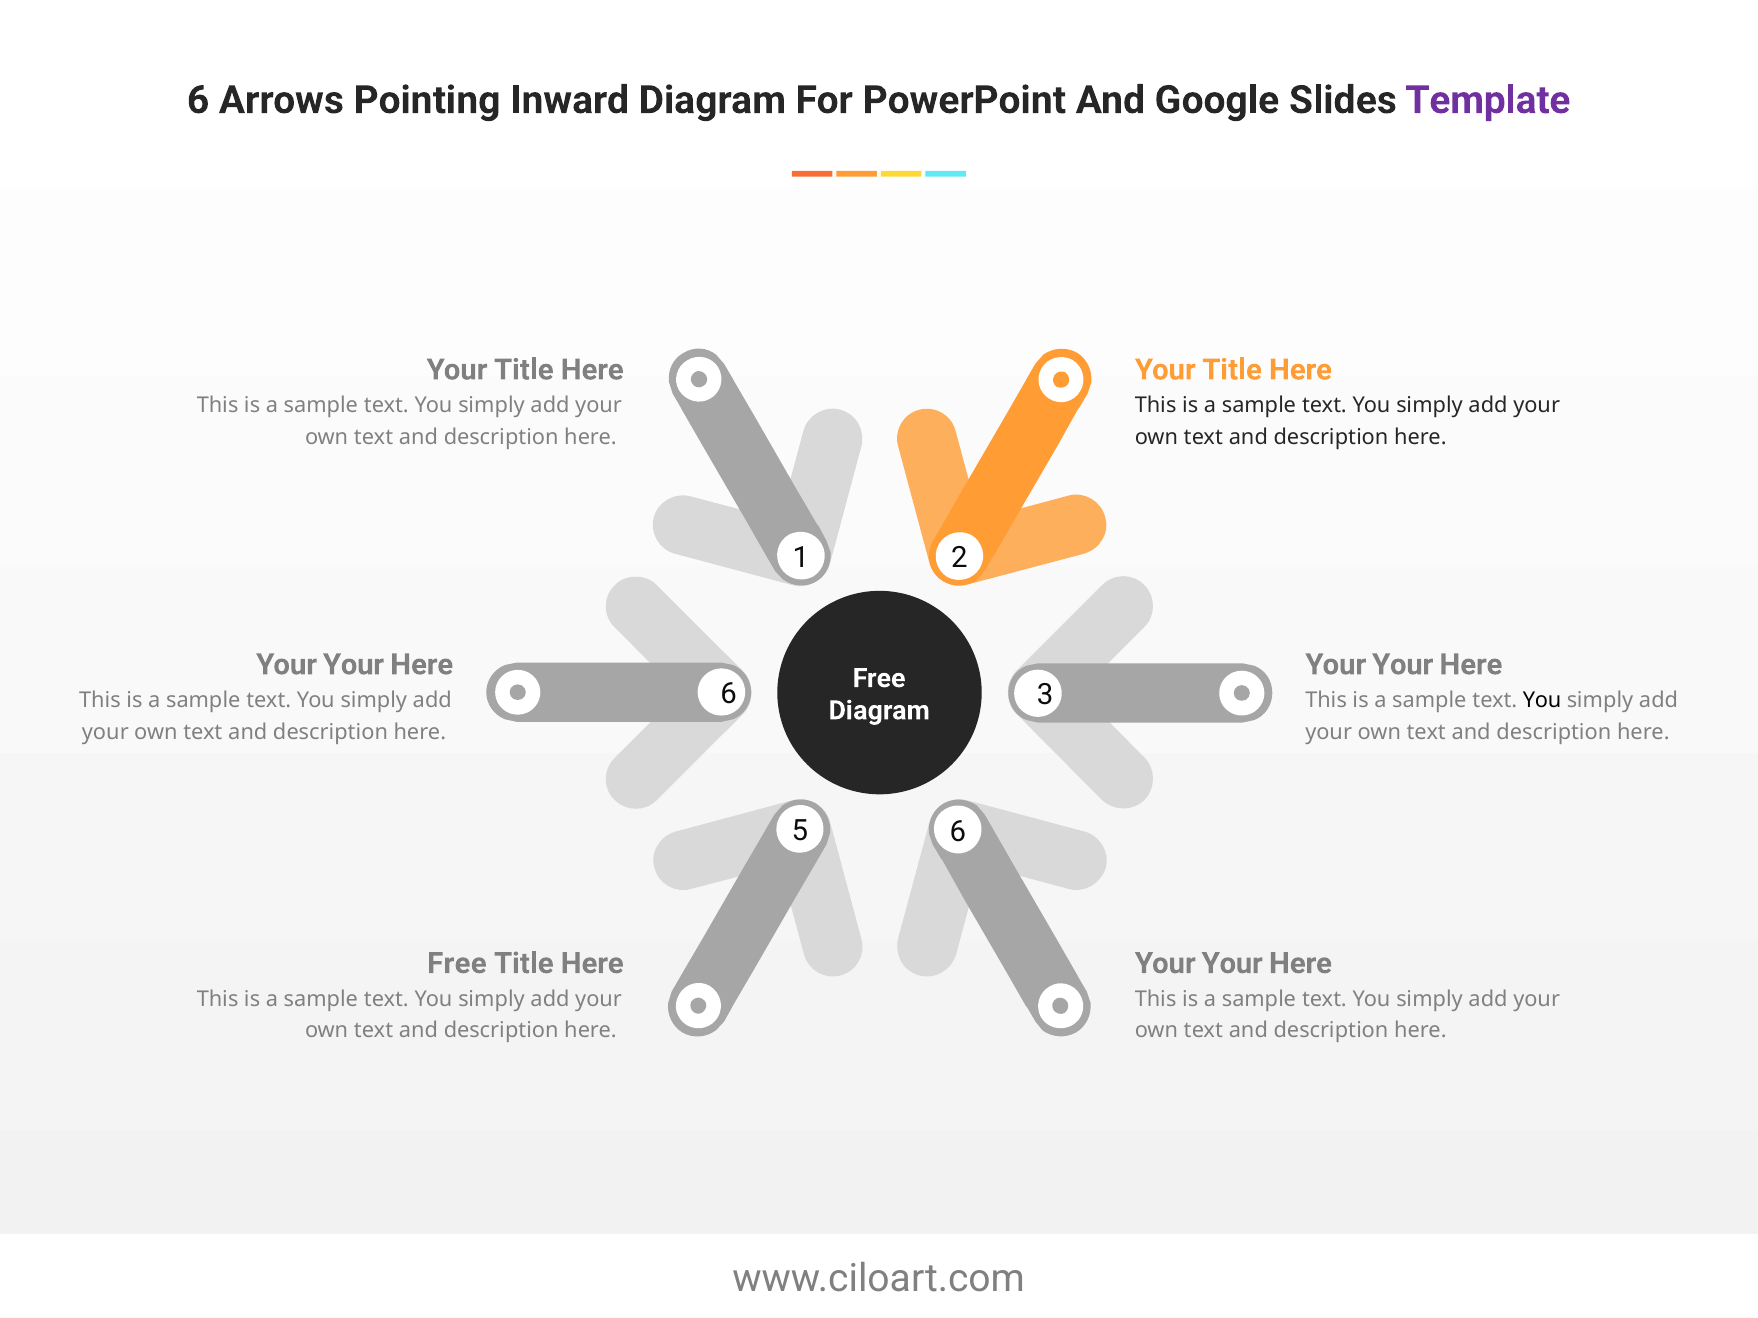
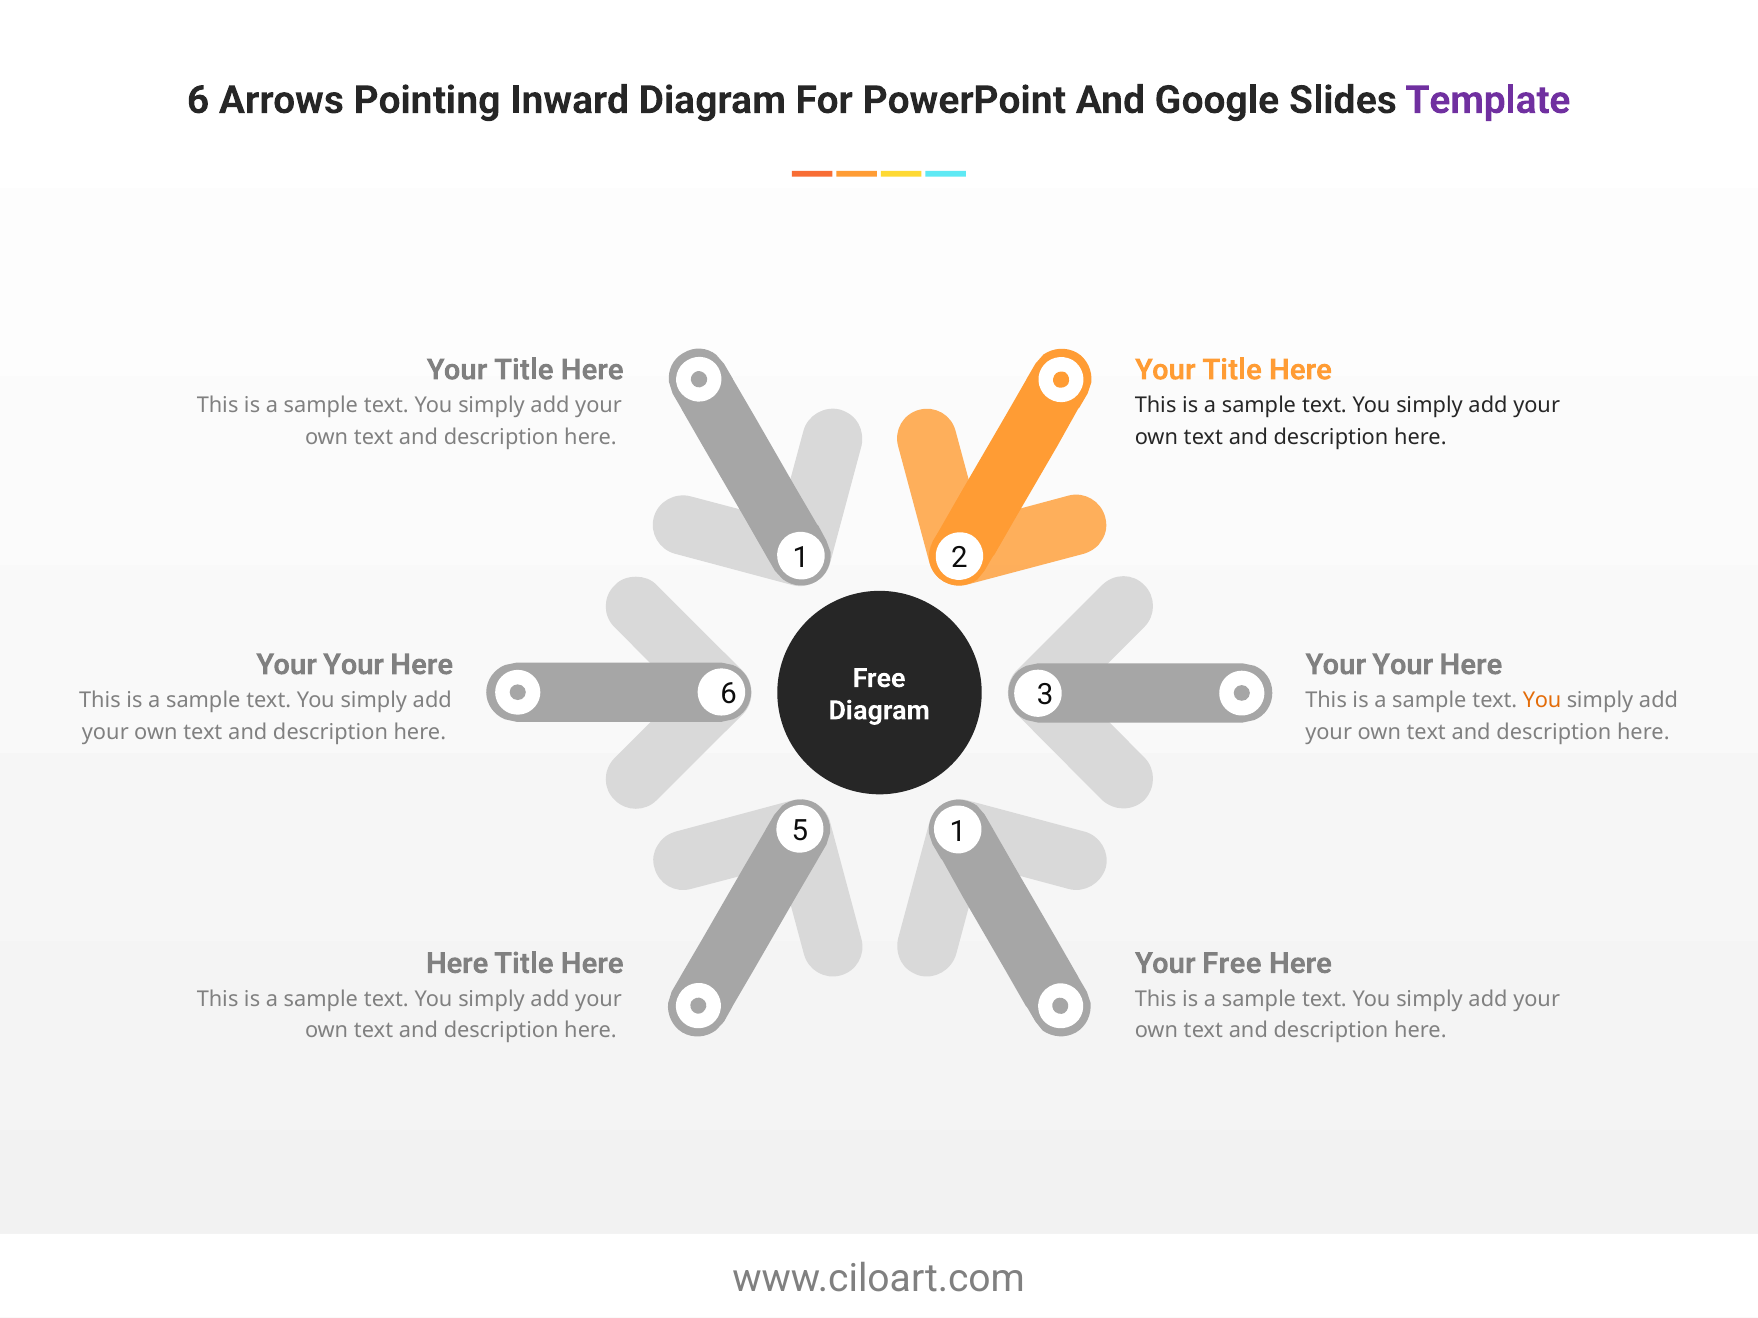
You at (1542, 701) colour: black -> orange
5 6: 6 -> 1
Free at (457, 964): Free -> Here
Your at (1232, 964): Your -> Free
